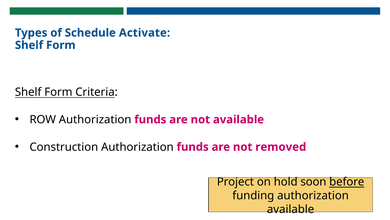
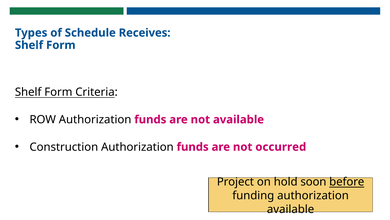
Activate: Activate -> Receives
removed: removed -> occurred
